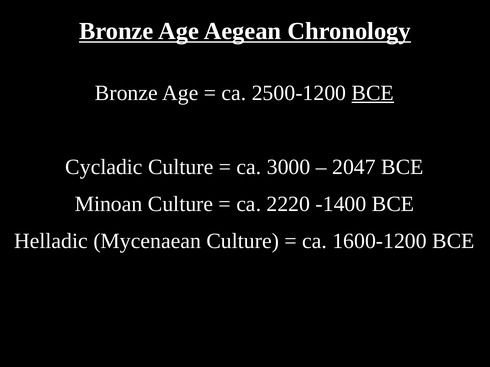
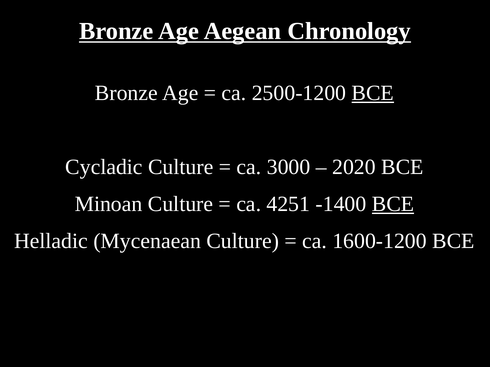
2047: 2047 -> 2020
2220: 2220 -> 4251
BCE at (393, 204) underline: none -> present
